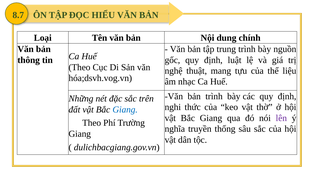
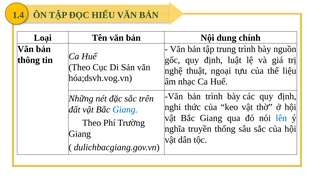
8.7: 8.7 -> 1.4
mang: mang -> ngoại
lên colour: purple -> blue
